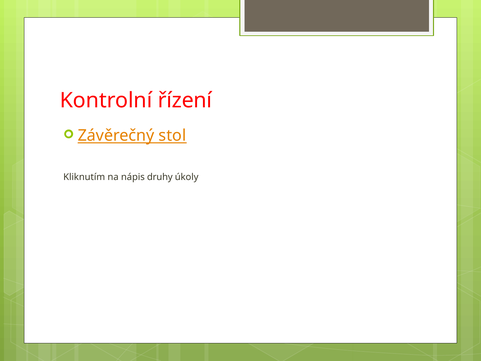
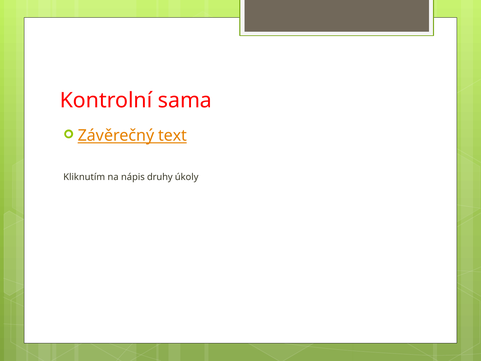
řízení: řízení -> sama
stol: stol -> text
